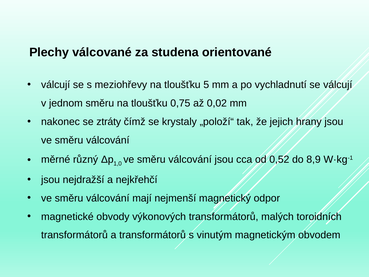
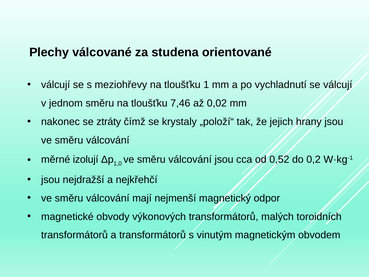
5: 5 -> 1
0,75: 0,75 -> 7,46
různý: různý -> izolují
8,9: 8,9 -> 0,2
